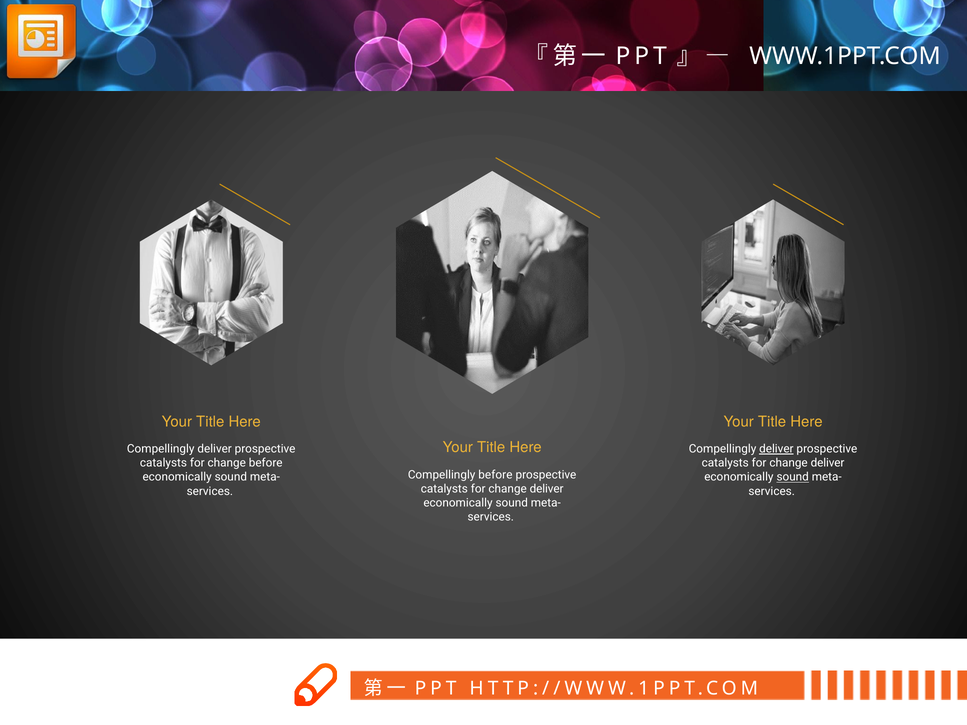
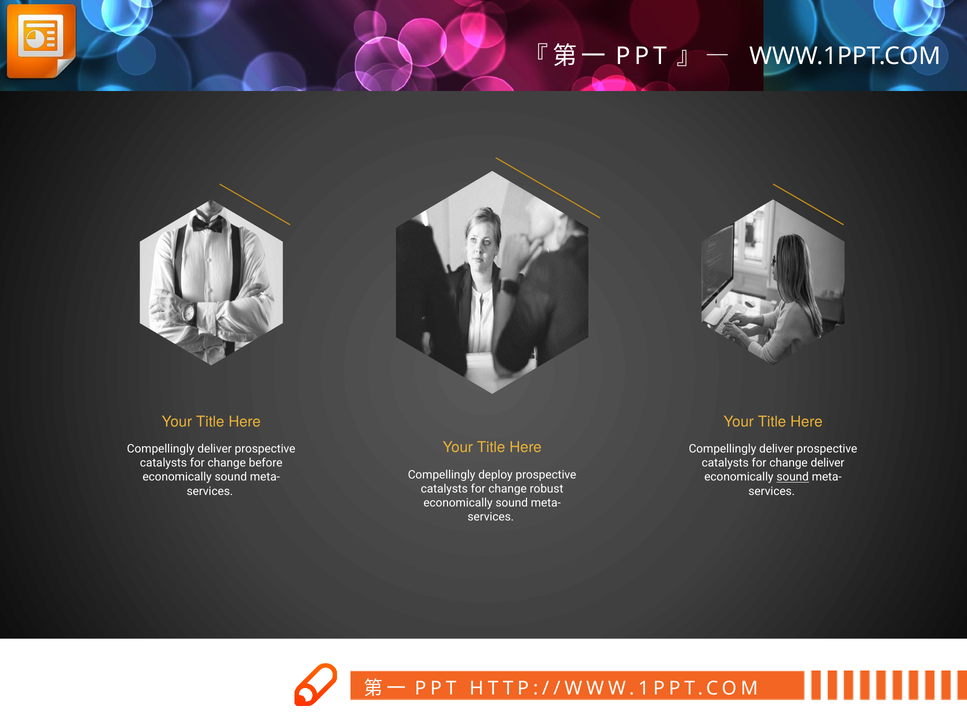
deliver at (776, 449) underline: present -> none
Compellingly before: before -> deploy
deliver at (547, 489): deliver -> robust
